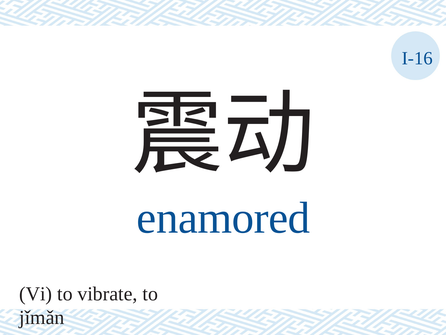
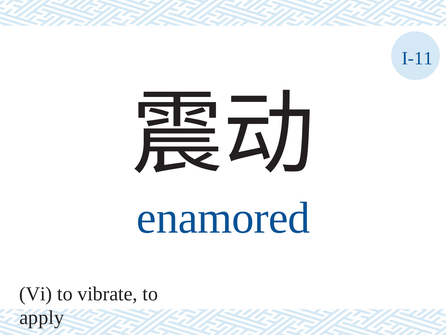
I-16: I-16 -> I-11
jǐmǎn: jǐmǎn -> apply
